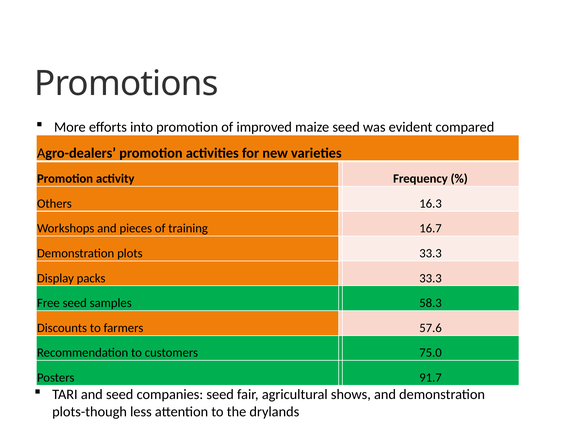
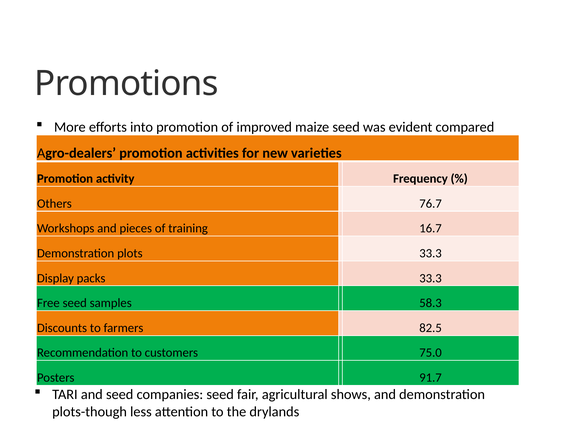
16.3: 16.3 -> 76.7
57.6: 57.6 -> 82.5
